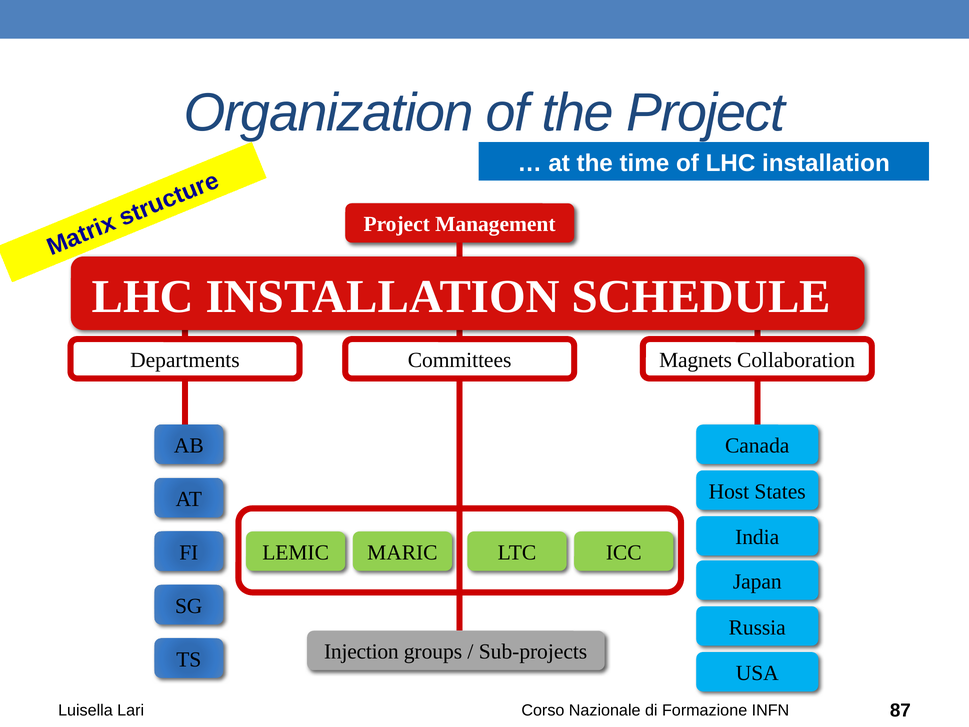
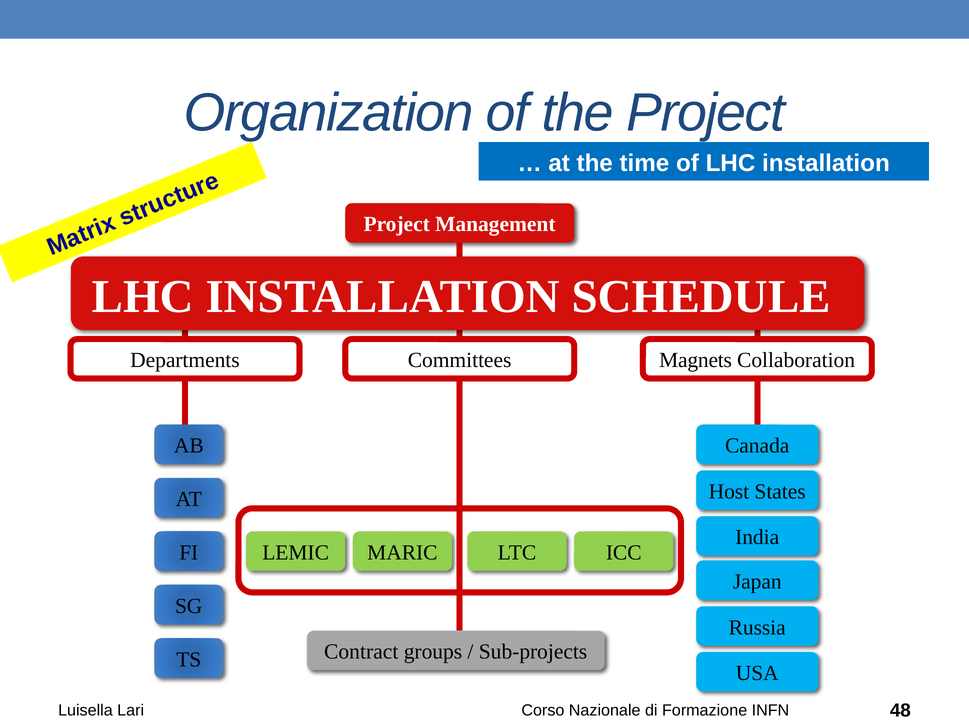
Injection: Injection -> Contract
87: 87 -> 48
